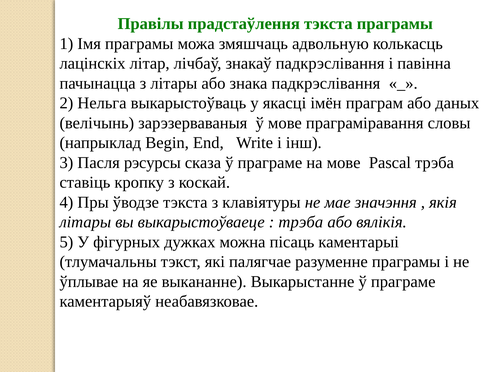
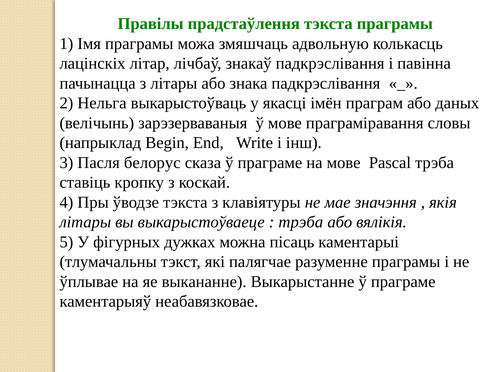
рэсурсы: рэсурсы -> белорус
